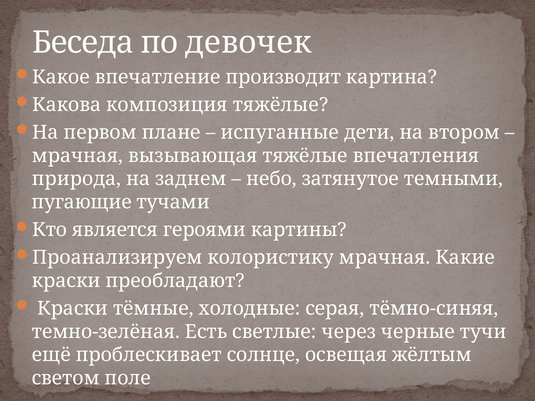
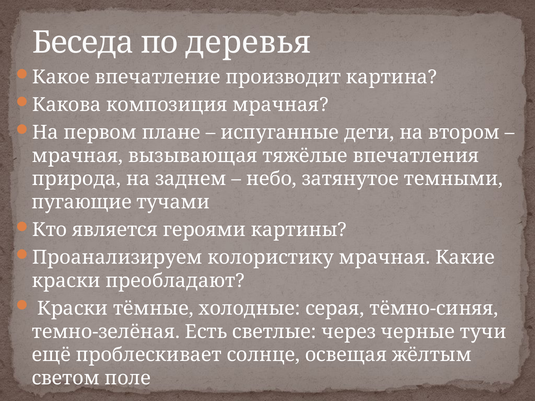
девочек: девочек -> деревья
композиция тяжёлые: тяжёлые -> мрачная
